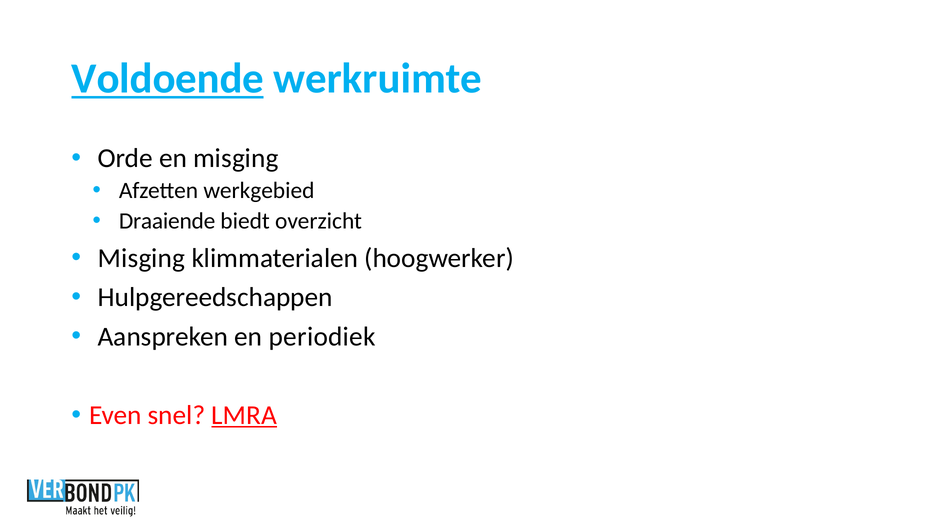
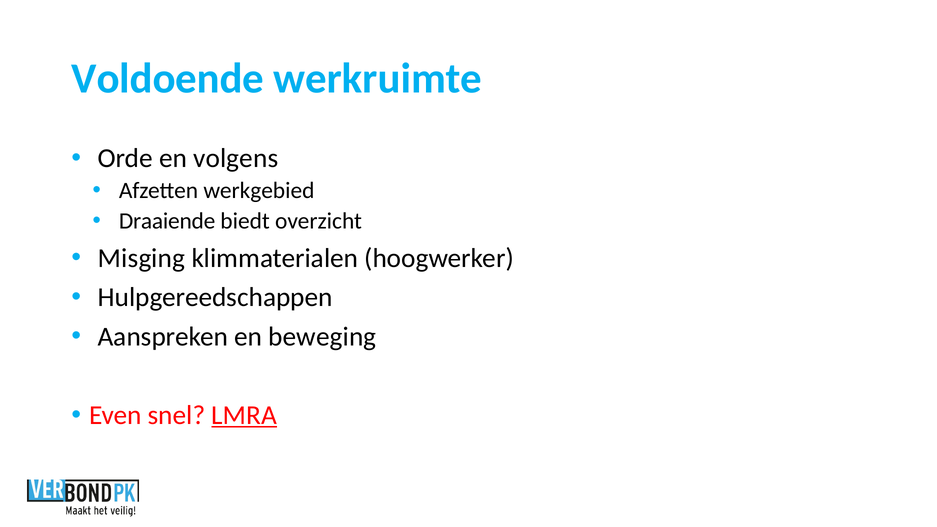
Voldoende underline: present -> none
en misging: misging -> volgens
periodiek: periodiek -> beweging
